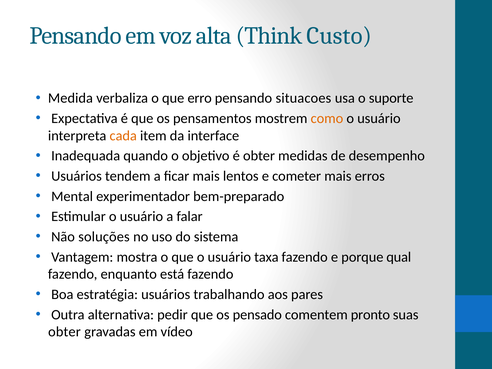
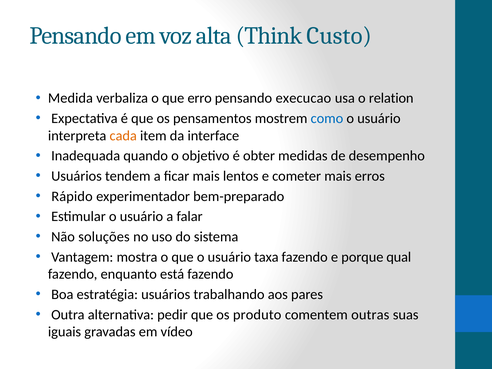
situacoes: situacoes -> execucao
suporte: suporte -> relation
como colour: orange -> blue
Mental: Mental -> Rápido
pensado: pensado -> produto
pronto: pronto -> outras
obter at (64, 332): obter -> iguais
